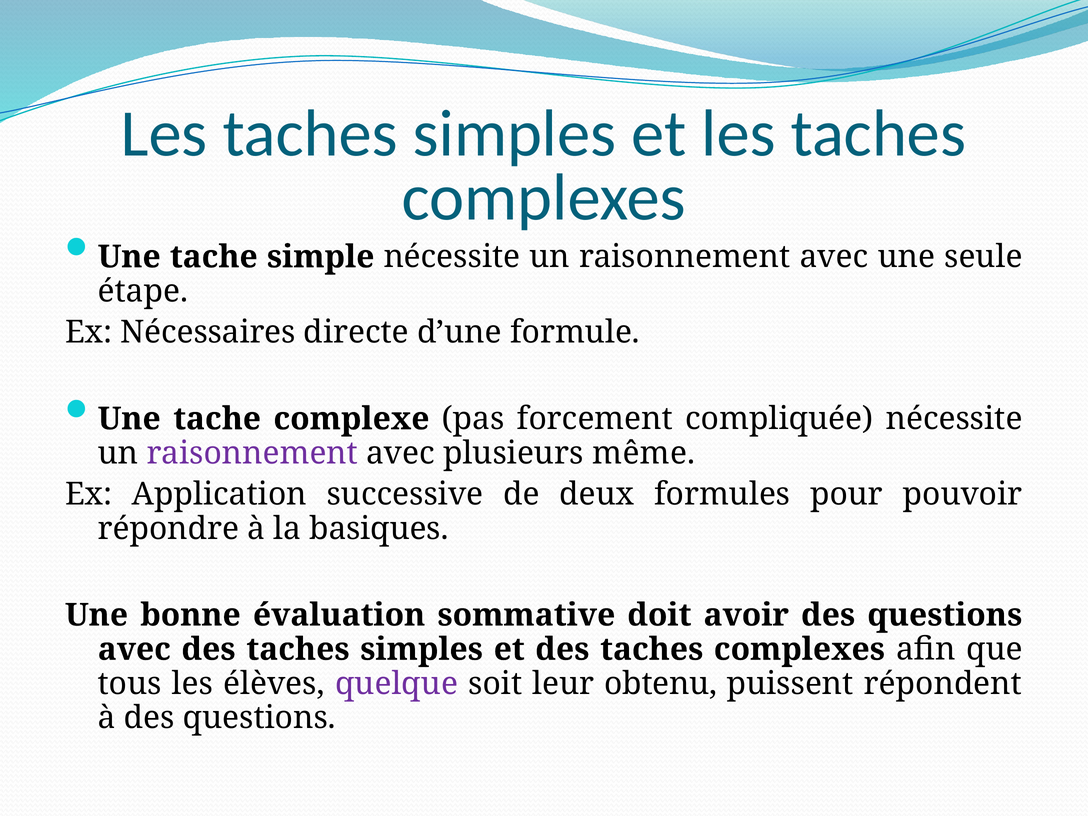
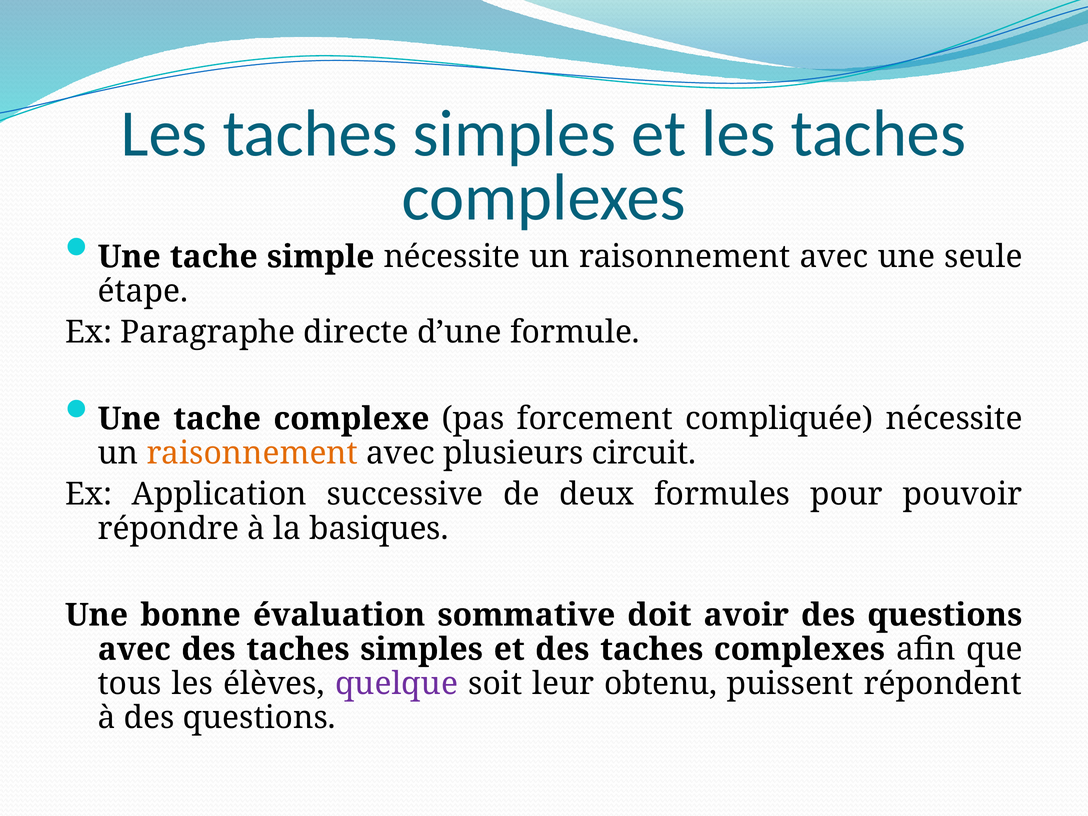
Nécessaires: Nécessaires -> Paragraphe
raisonnement at (252, 453) colour: purple -> orange
même: même -> circuit
